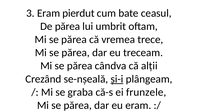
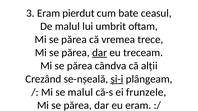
De părea: părea -> malul
dar at (100, 53) underline: none -> present
se graba: graba -> malul
